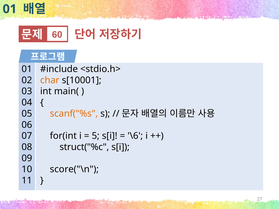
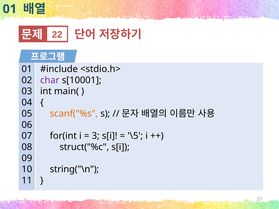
60: 60 -> 22
char colour: orange -> purple
5: 5 -> 3
\6: \6 -> \5
score("\n: score("\n -> string("\n
